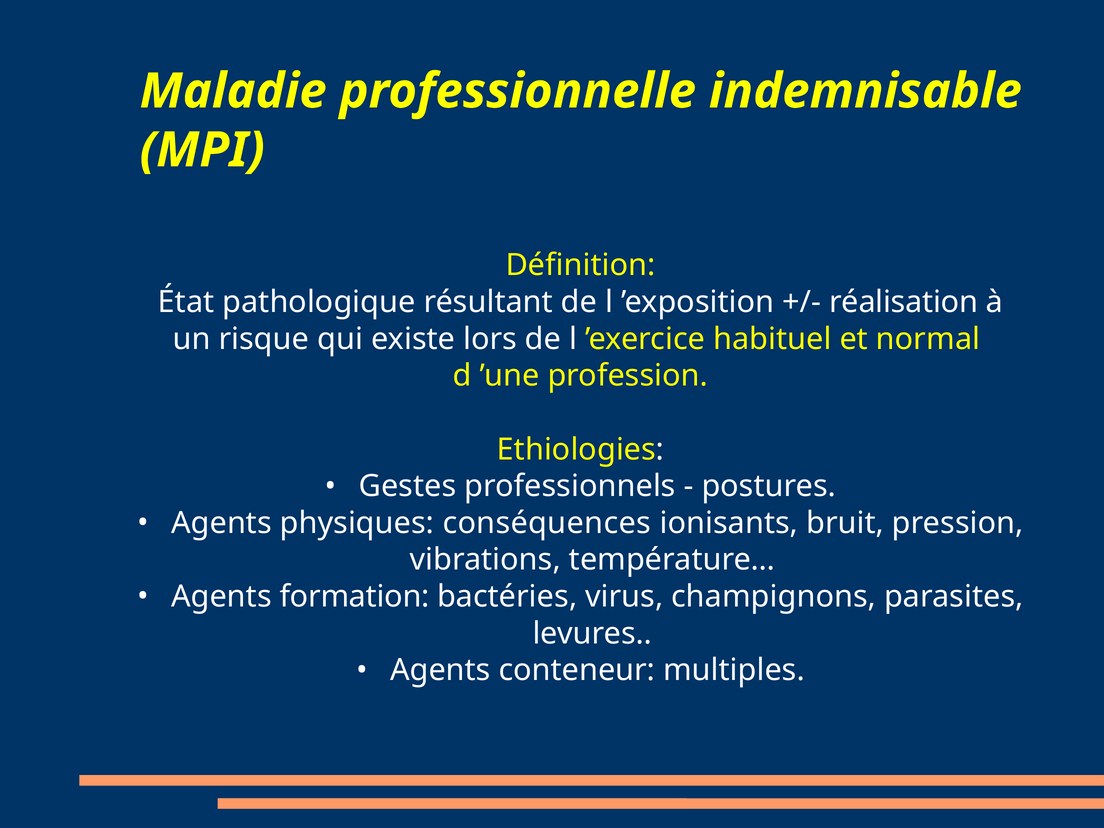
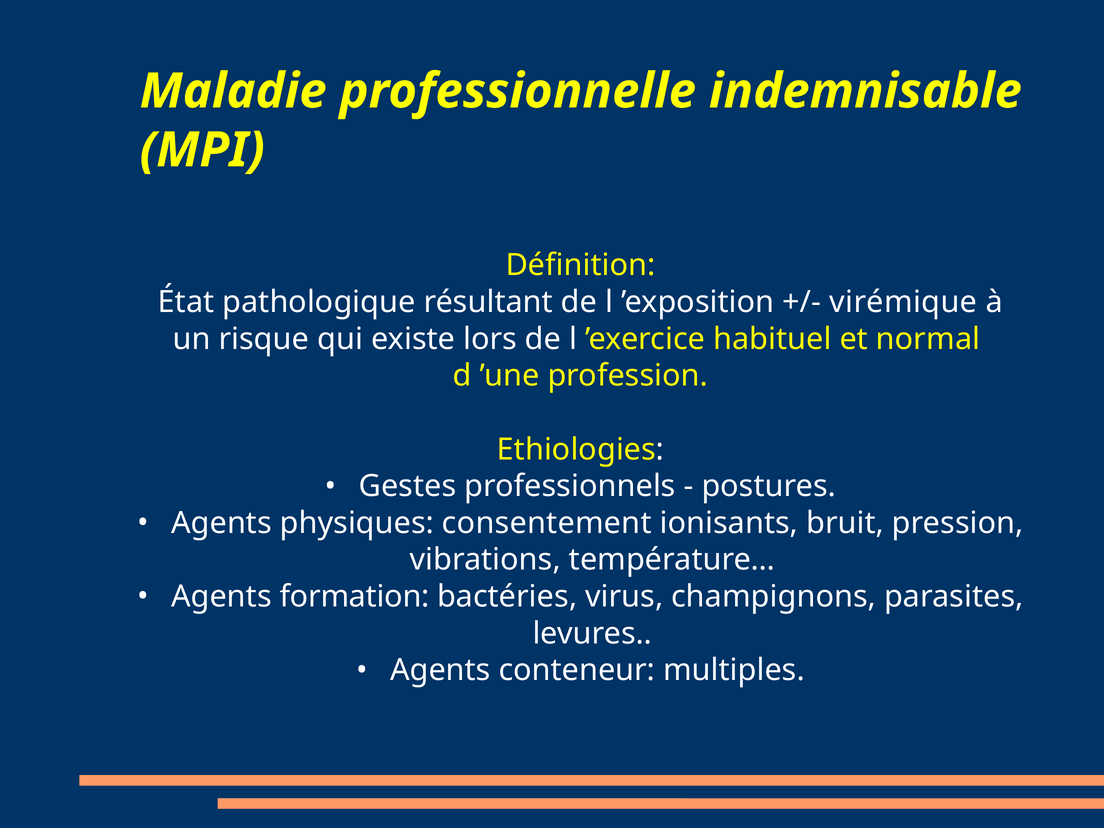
réalisation: réalisation -> virémique
conséquences: conséquences -> consentement
